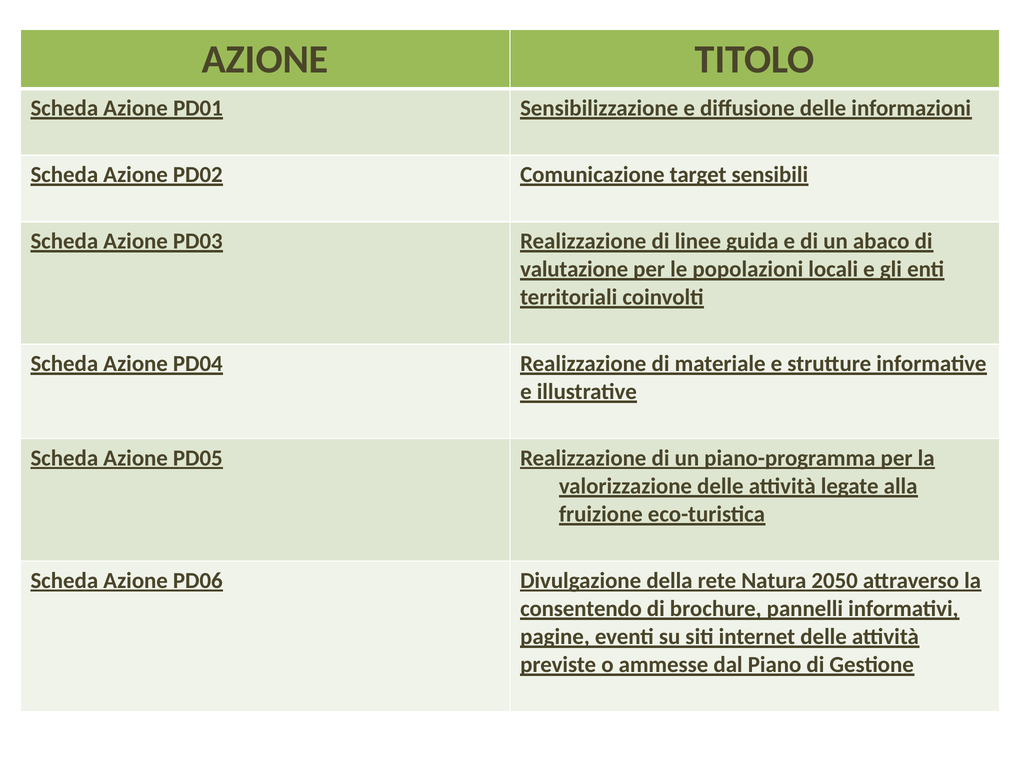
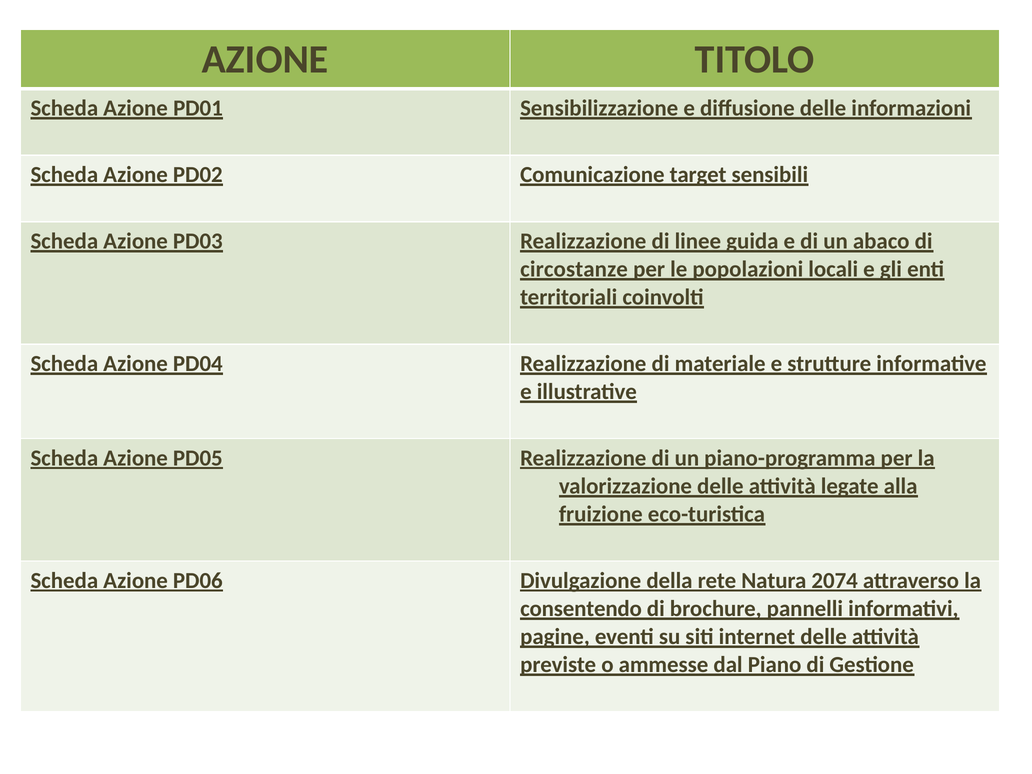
valutazione: valutazione -> circostanze
2050: 2050 -> 2074
